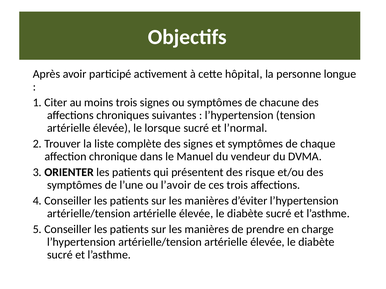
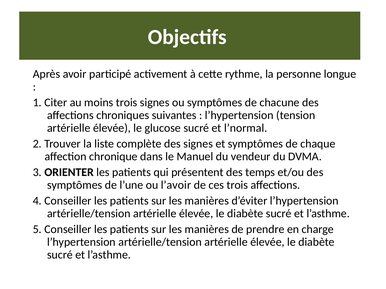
hôpital: hôpital -> rythme
lorsque: lorsque -> glucose
risque: risque -> temps
